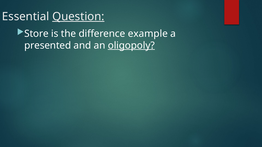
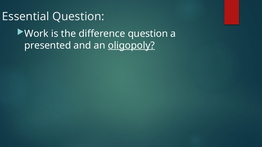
Question at (78, 17) underline: present -> none
Store: Store -> Work
difference example: example -> question
